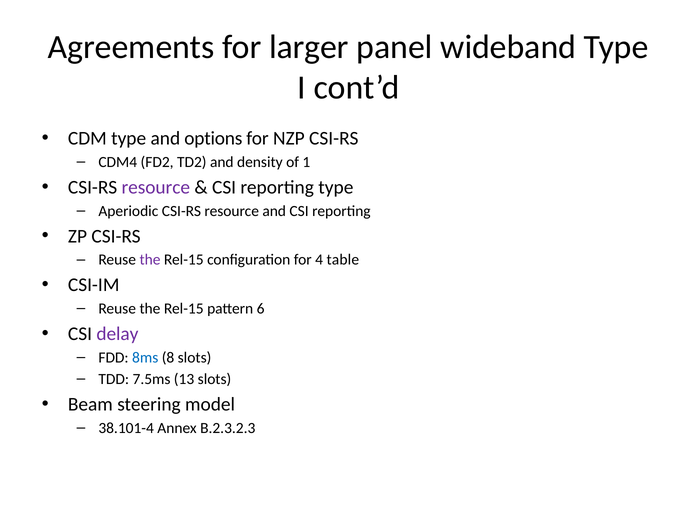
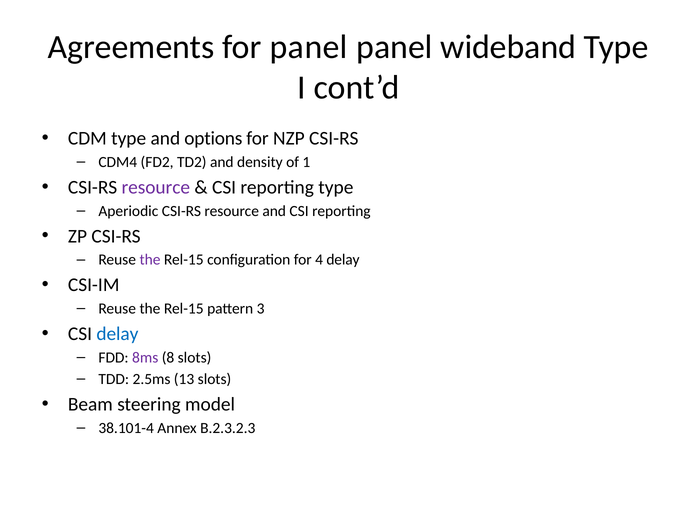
for larger: larger -> panel
4 table: table -> delay
6: 6 -> 3
delay at (117, 334) colour: purple -> blue
8ms colour: blue -> purple
7.5ms: 7.5ms -> 2.5ms
